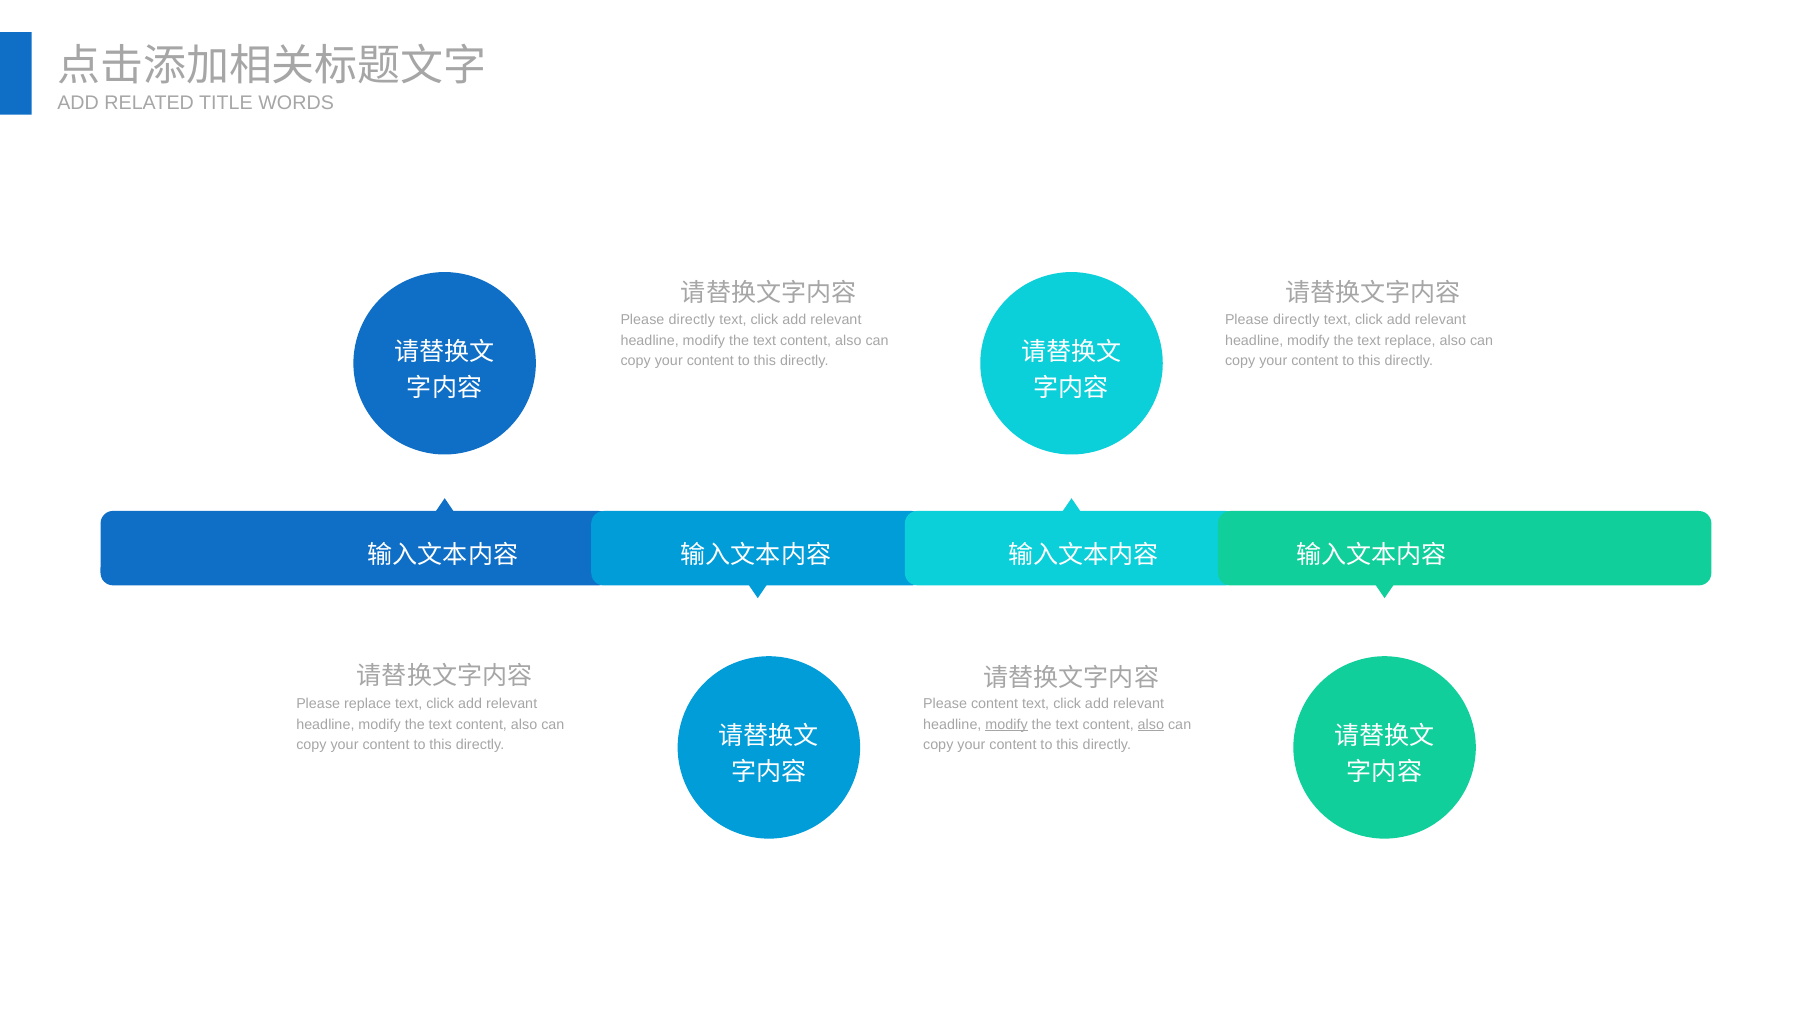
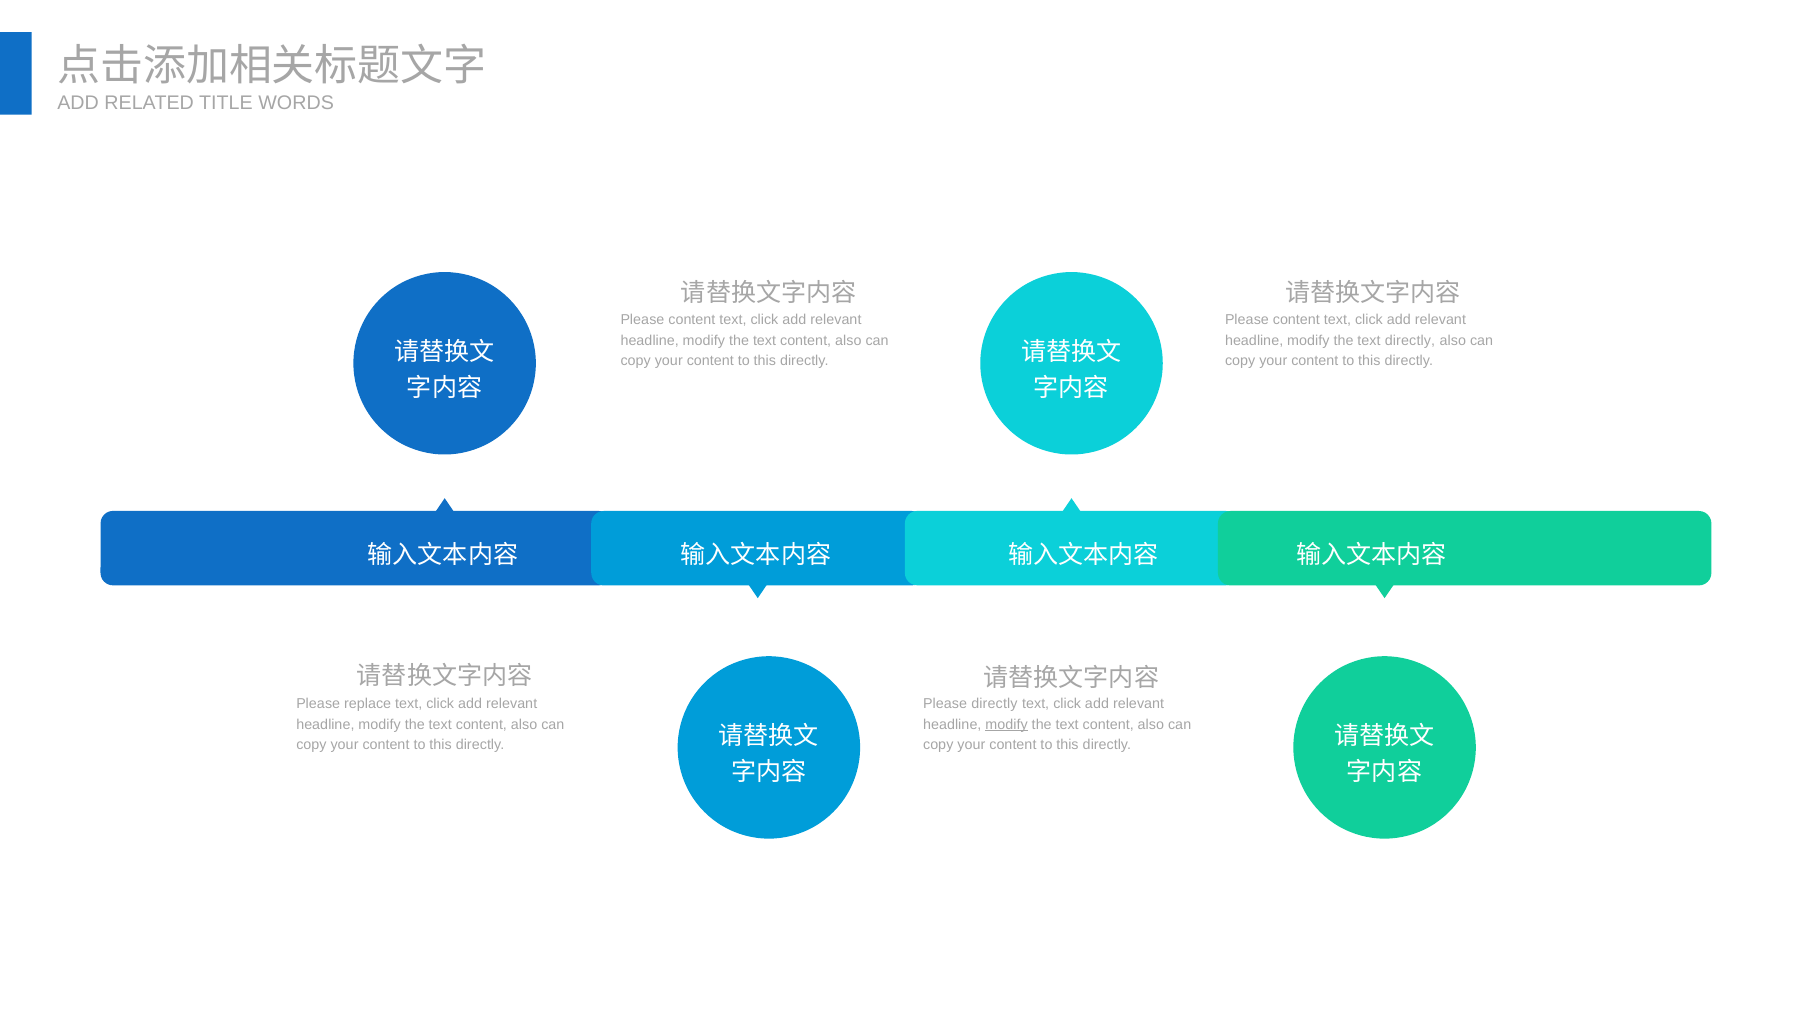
directly at (692, 320): directly -> content
directly at (1296, 320): directly -> content
text replace: replace -> directly
Please content: content -> directly
also at (1151, 725) underline: present -> none
